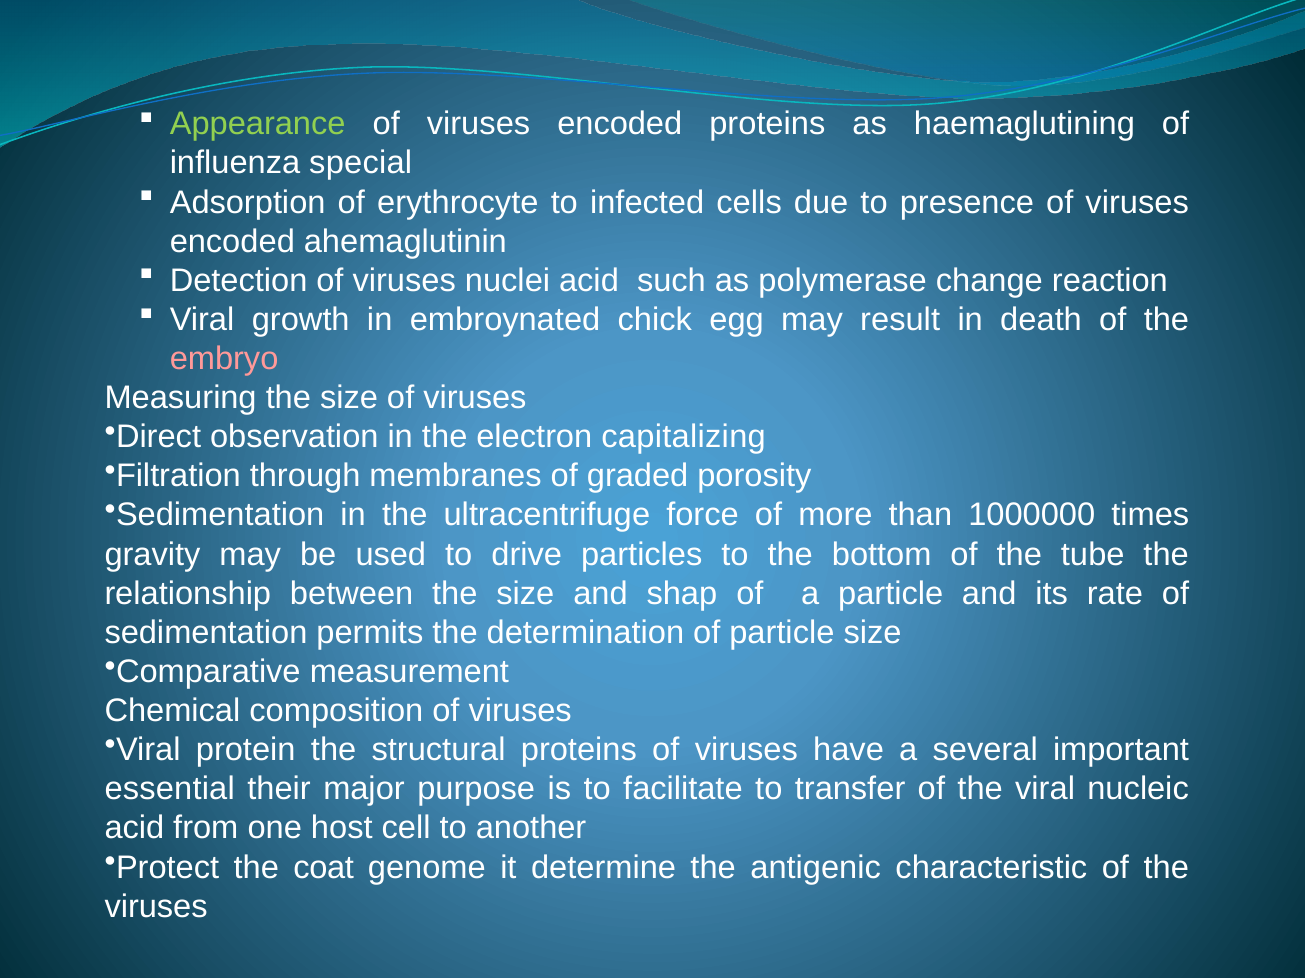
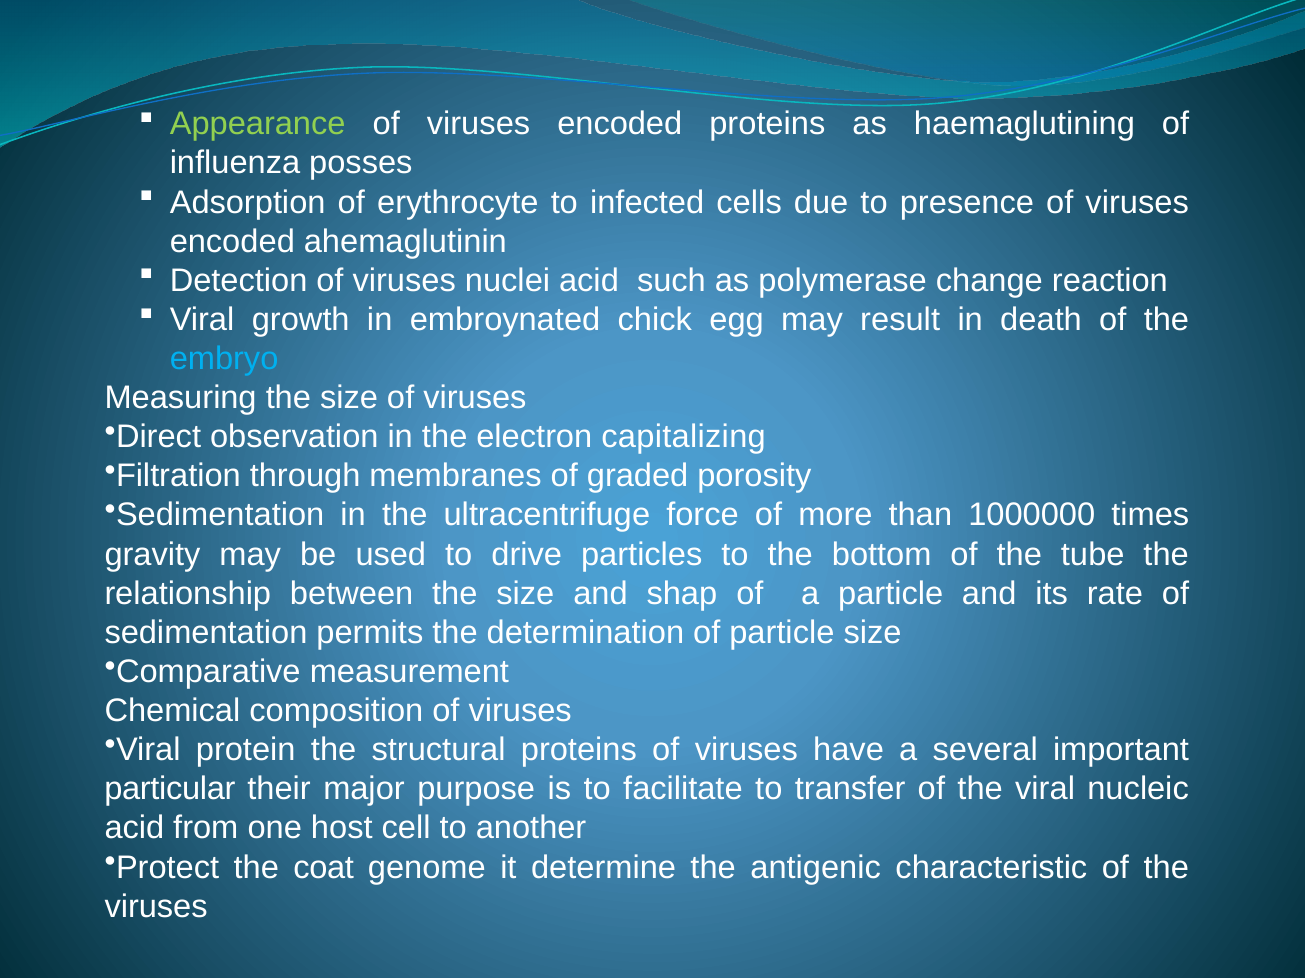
special: special -> posses
embryo colour: pink -> light blue
essential: essential -> particular
